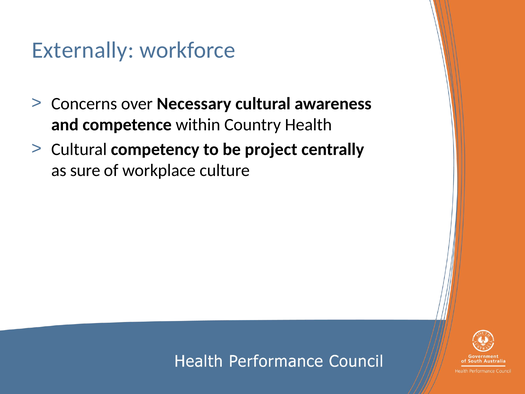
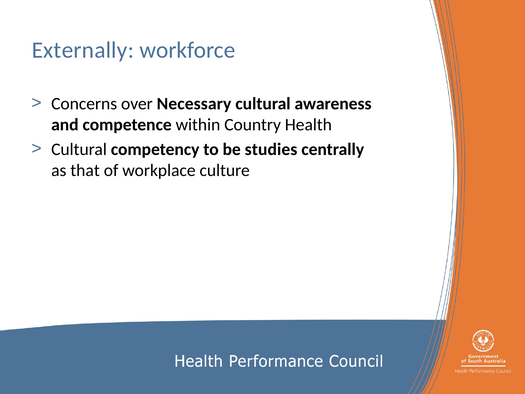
project: project -> studies
sure: sure -> that
